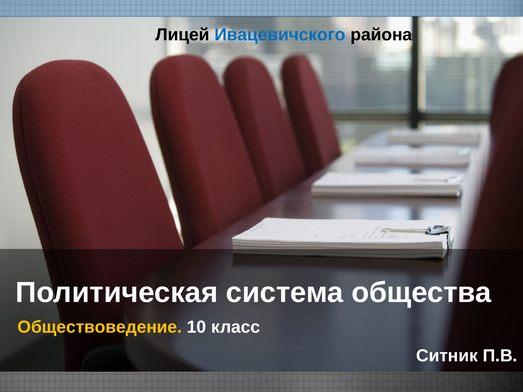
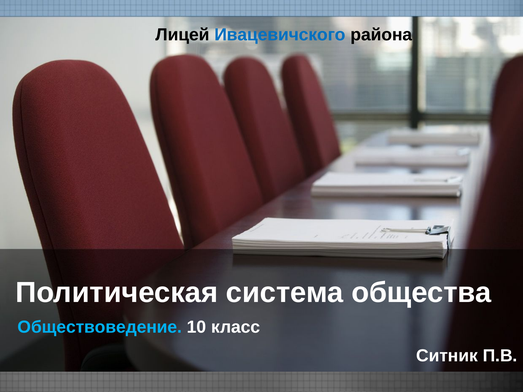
Обществоведение colour: yellow -> light blue
